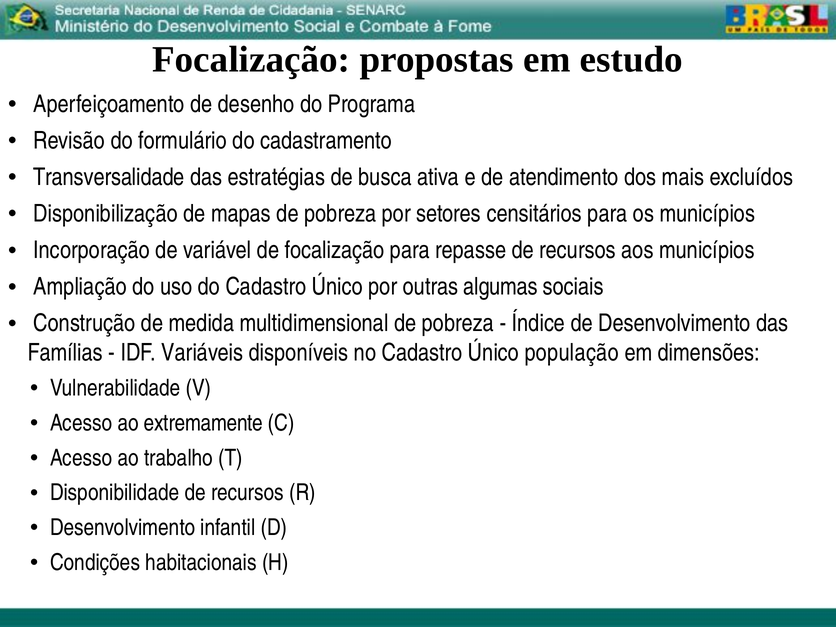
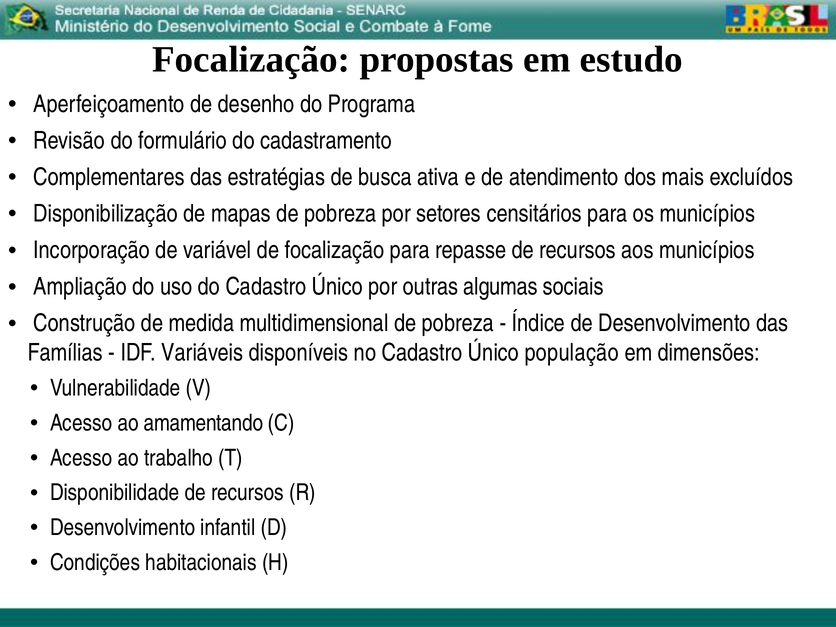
Transversalidade: Transversalidade -> Complementares
extremamente: extremamente -> amamentando
